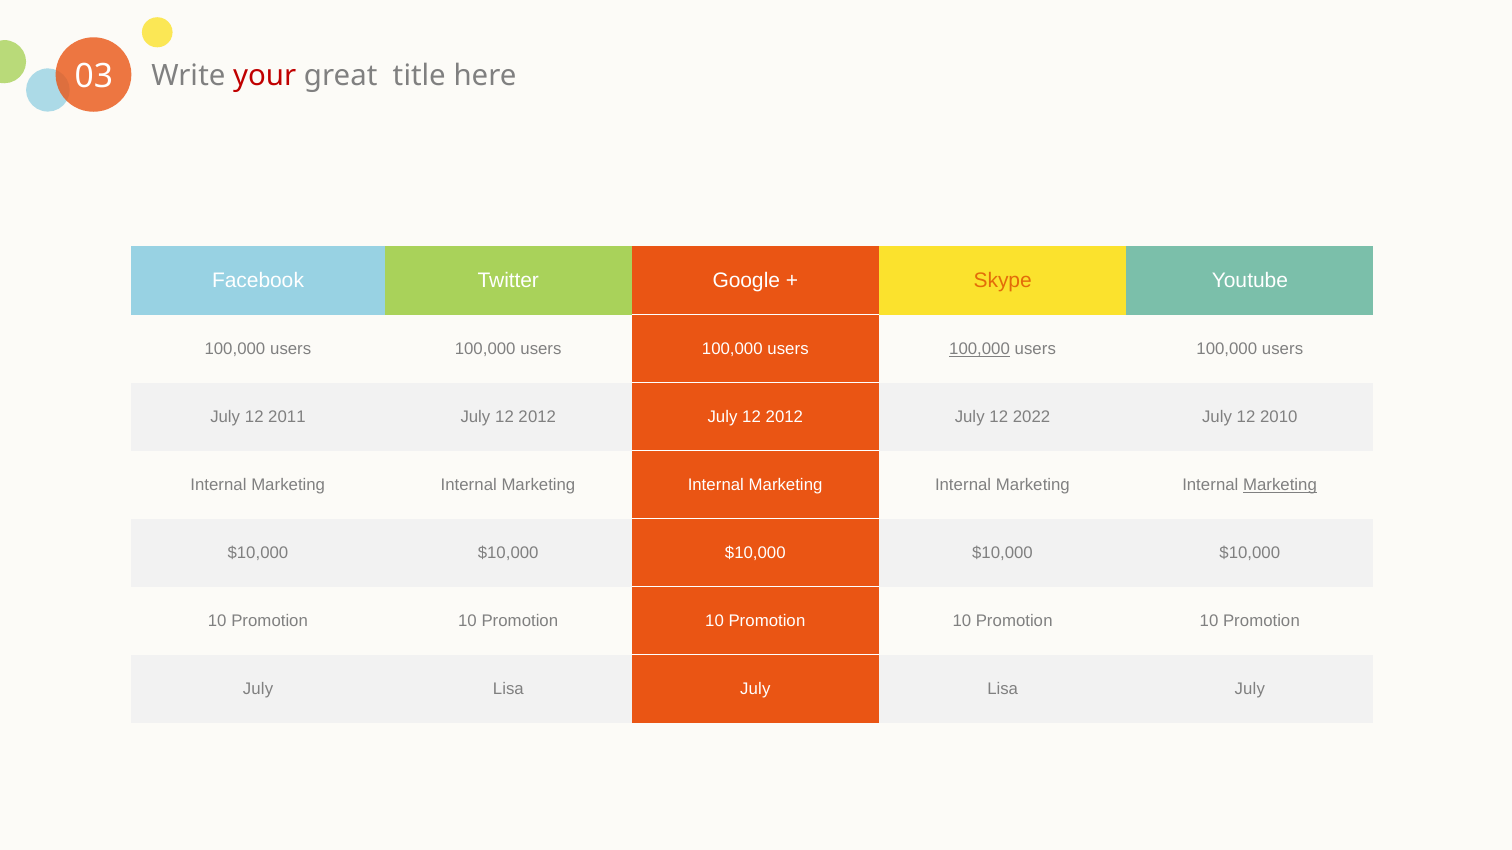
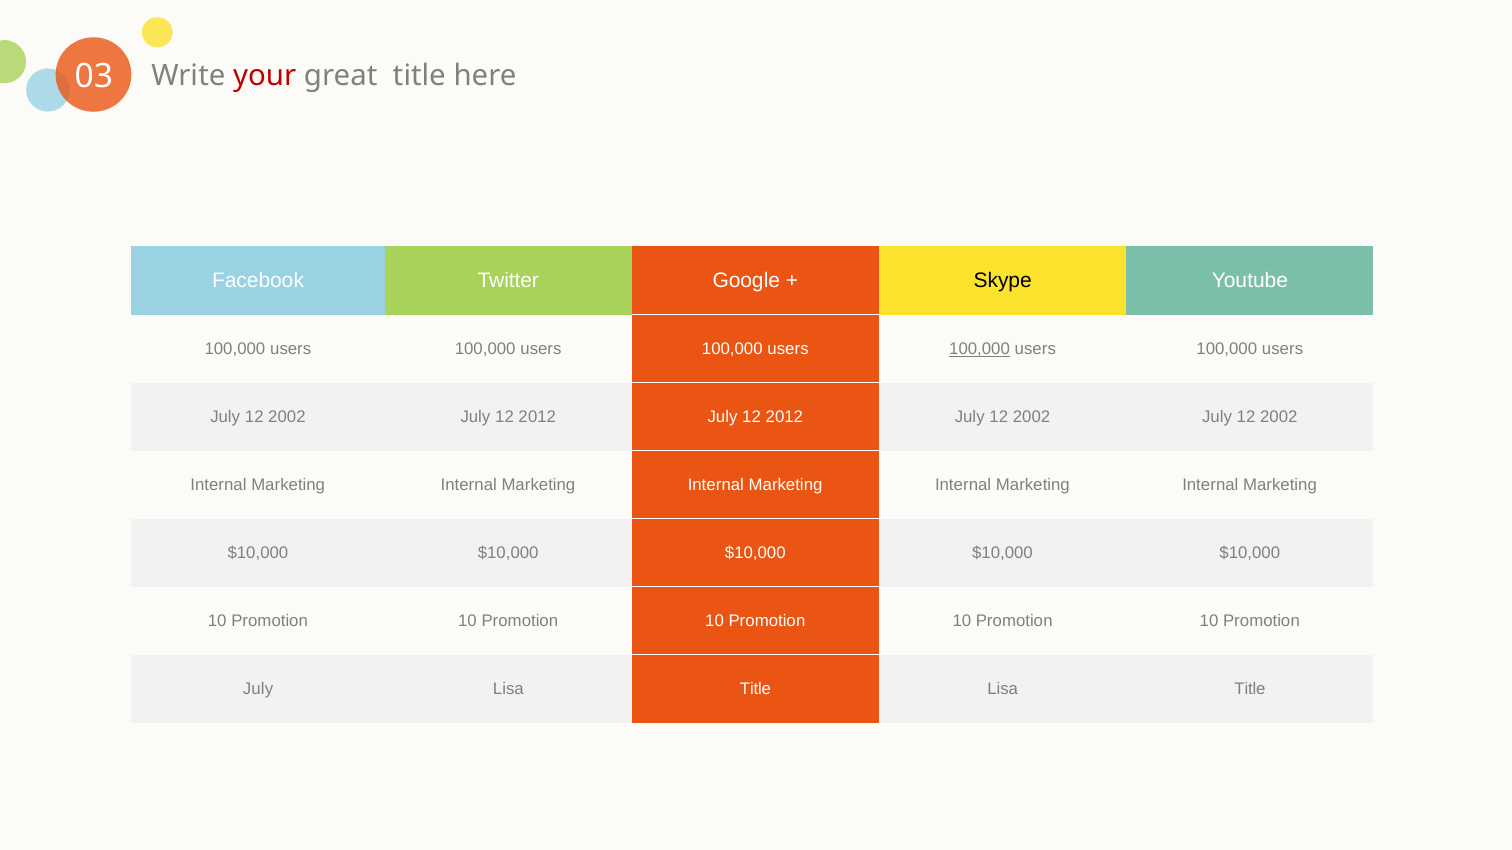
Skype colour: orange -> black
2011 at (287, 417): 2011 -> 2002
2012 July 12 2022: 2022 -> 2002
2010 at (1279, 417): 2010 -> 2002
Marketing at (1280, 485) underline: present -> none
July at (755, 689): July -> Title
July at (1250, 689): July -> Title
